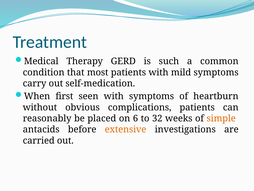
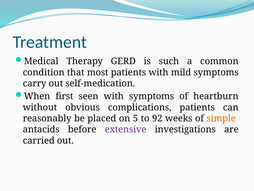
6: 6 -> 5
32: 32 -> 92
extensive colour: orange -> purple
